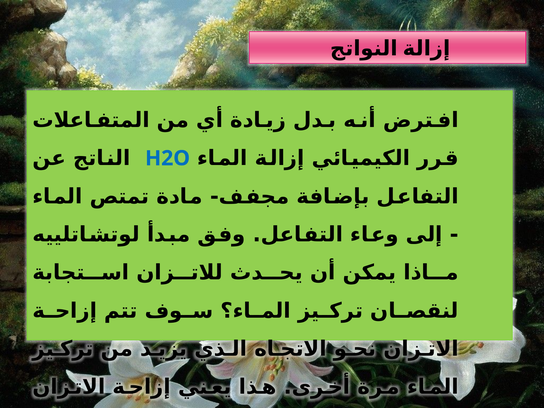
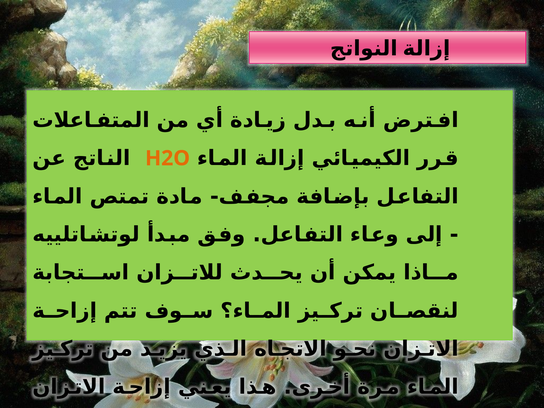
H2O colour: blue -> orange
